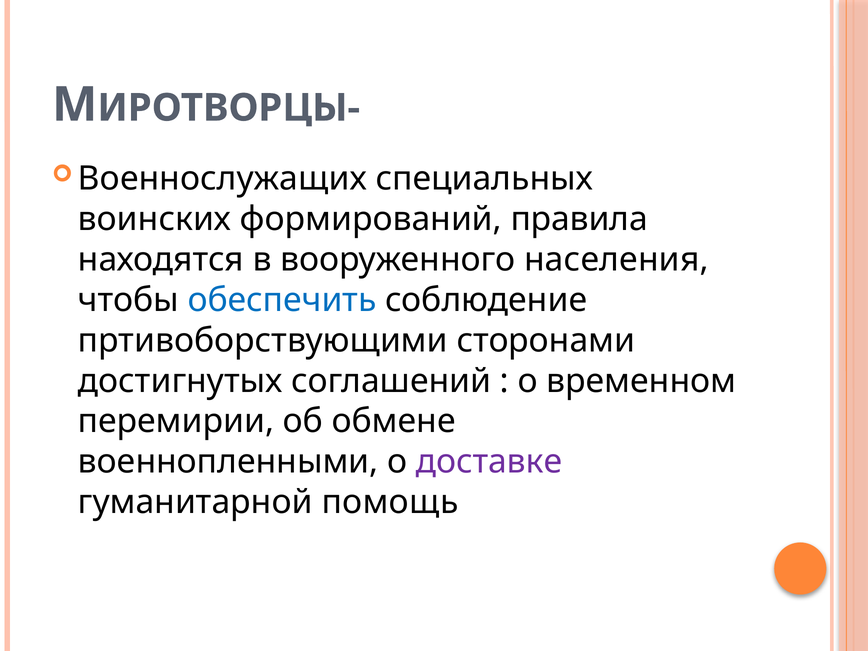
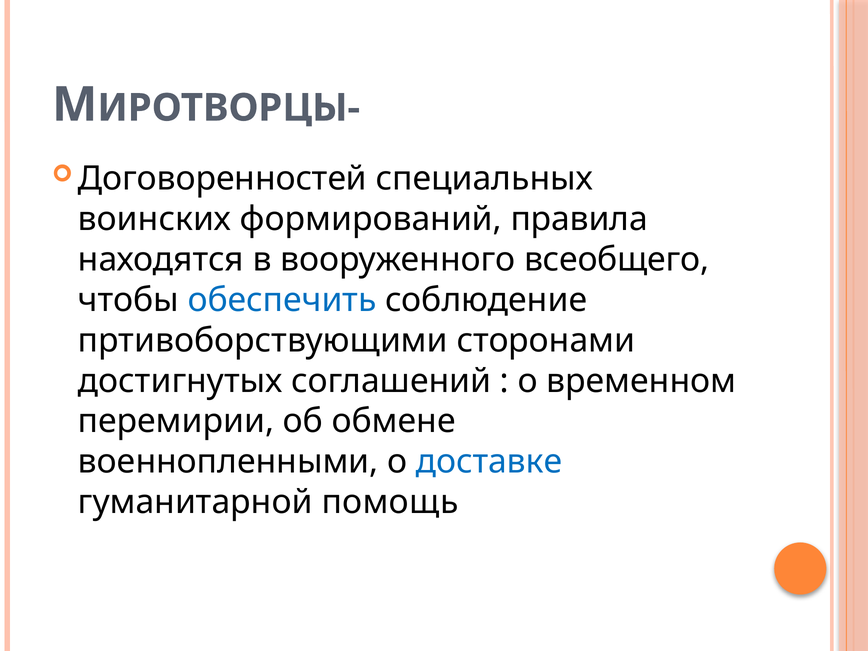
Военнослужащих: Военнослужащих -> Договоренностей
населения: населения -> всеобщего
доставке colour: purple -> blue
